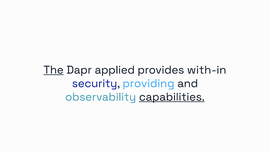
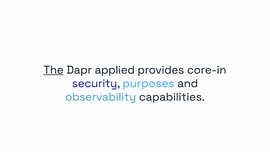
with-in: with-in -> core-in
providing: providing -> purposes
capabilities underline: present -> none
